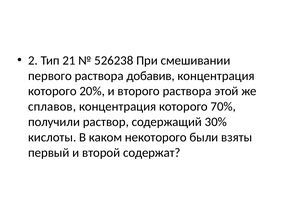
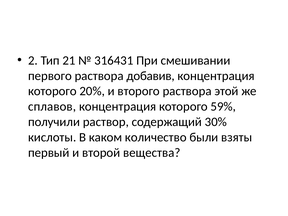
526238: 526238 -> 316431
70%: 70% -> 59%
некоторого: некоторого -> количество
содержат: содержат -> вещества
